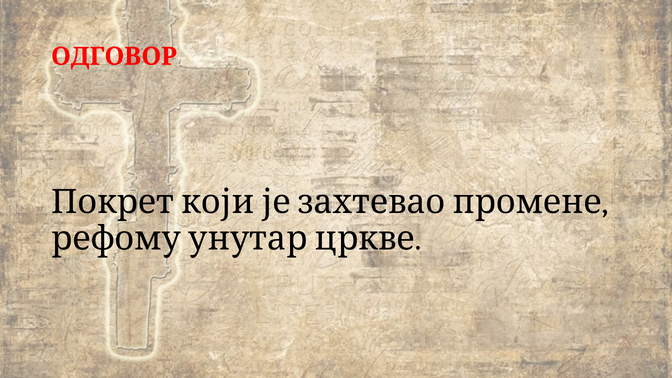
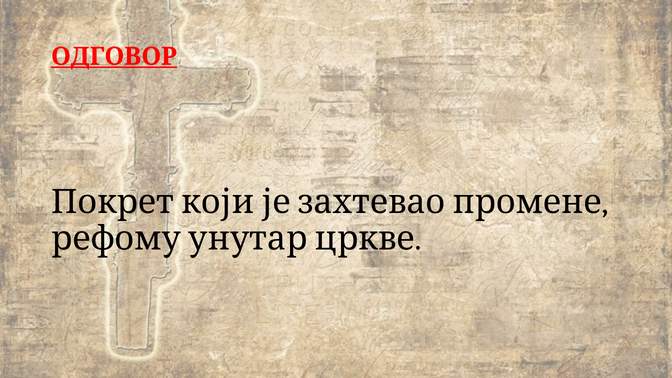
ОДГОВОР underline: none -> present
